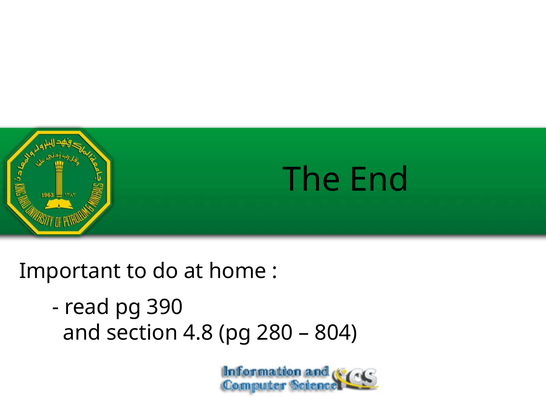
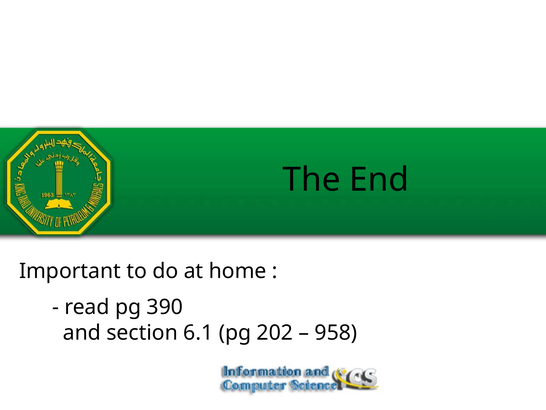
4.8: 4.8 -> 6.1
280: 280 -> 202
804: 804 -> 958
